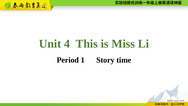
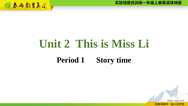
4: 4 -> 2
